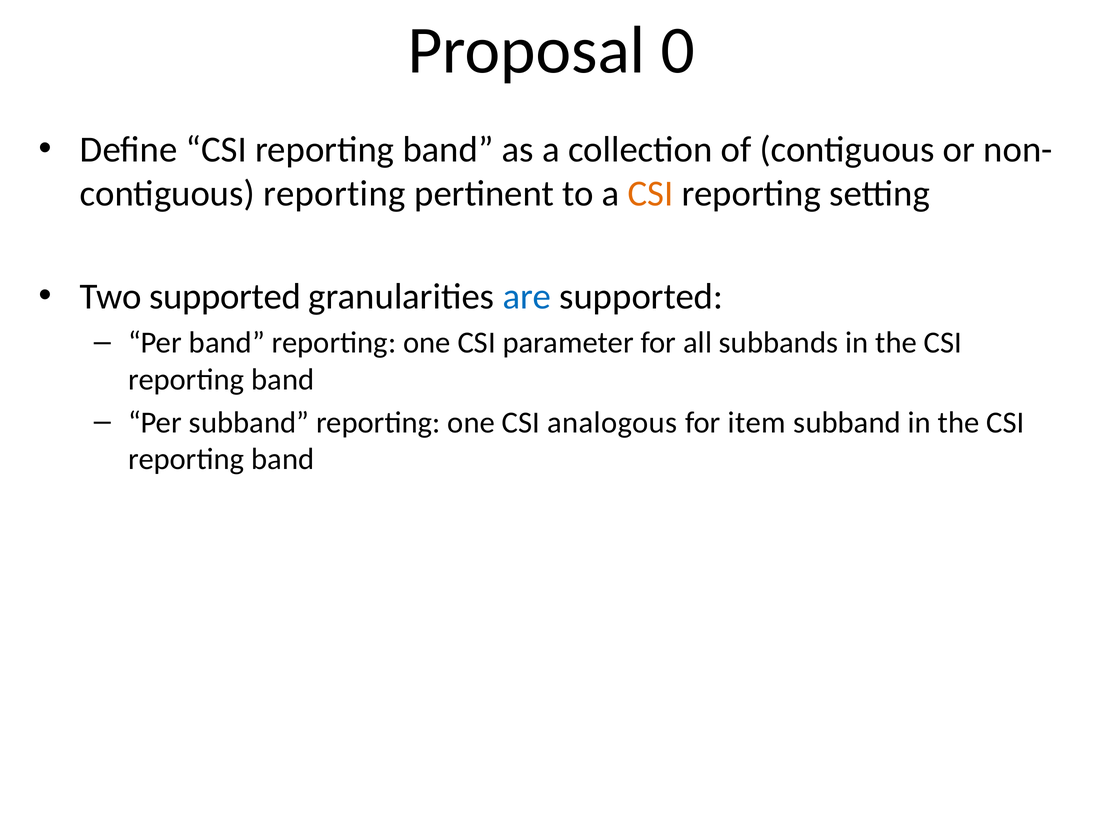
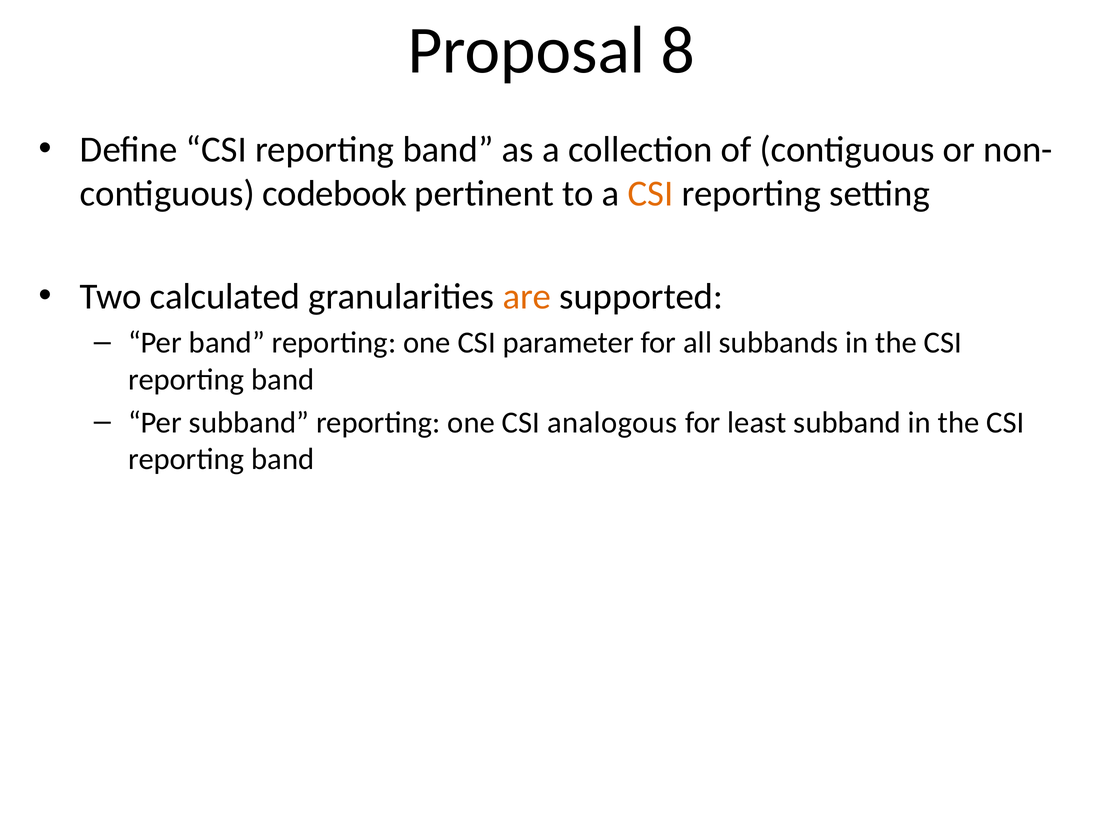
0: 0 -> 8
contiguous reporting: reporting -> codebook
Two supported: supported -> calculated
are colour: blue -> orange
item: item -> least
